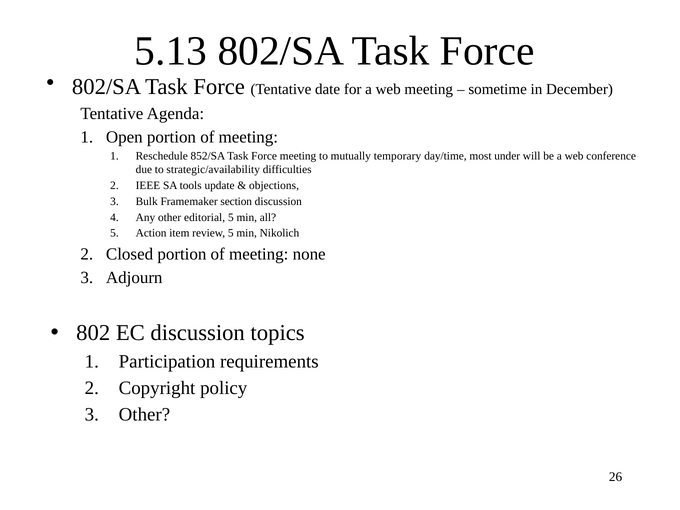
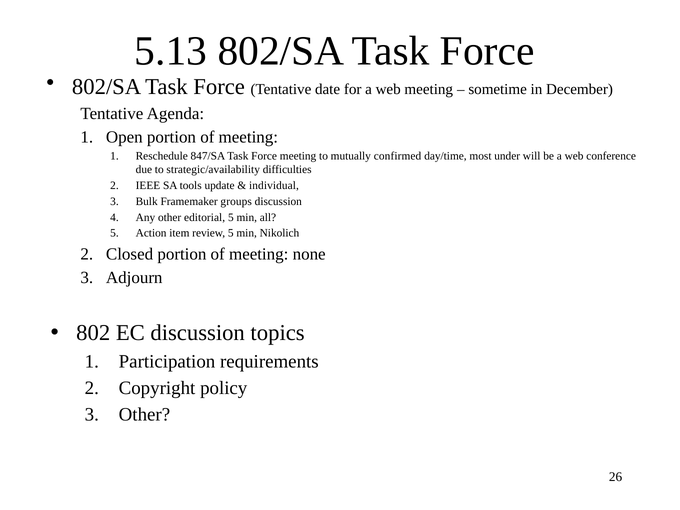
852/SA: 852/SA -> 847/SA
temporary: temporary -> confirmed
objections: objections -> individual
section: section -> groups
